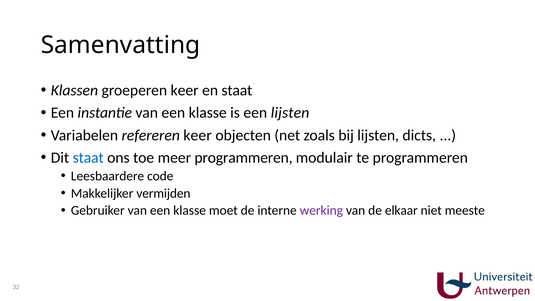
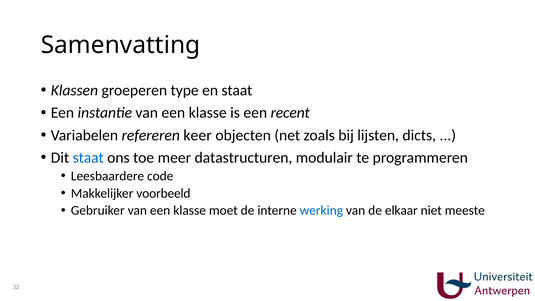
groeperen keer: keer -> type
een lijsten: lijsten -> recent
meer programmeren: programmeren -> datastructuren
vermijden: vermijden -> voorbeeld
werking colour: purple -> blue
